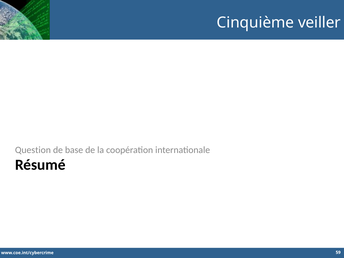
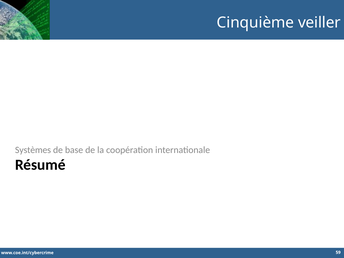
Question: Question -> Systèmes
